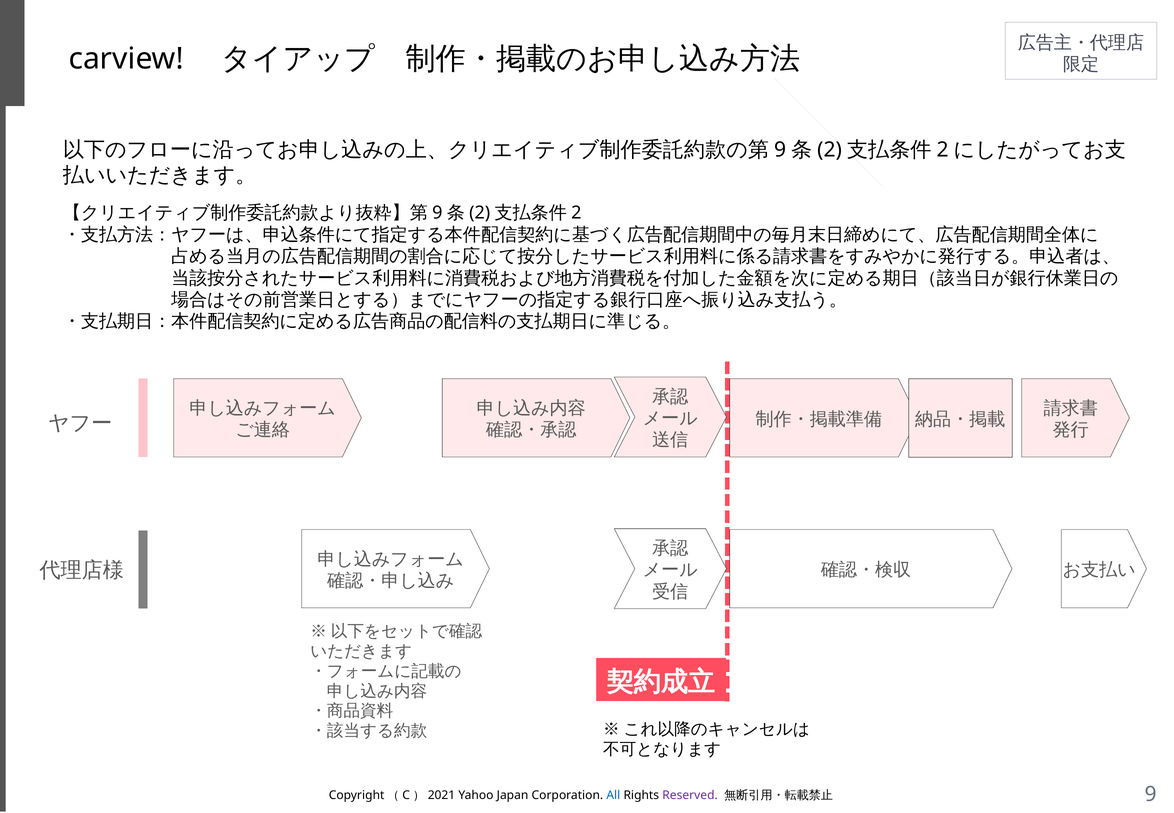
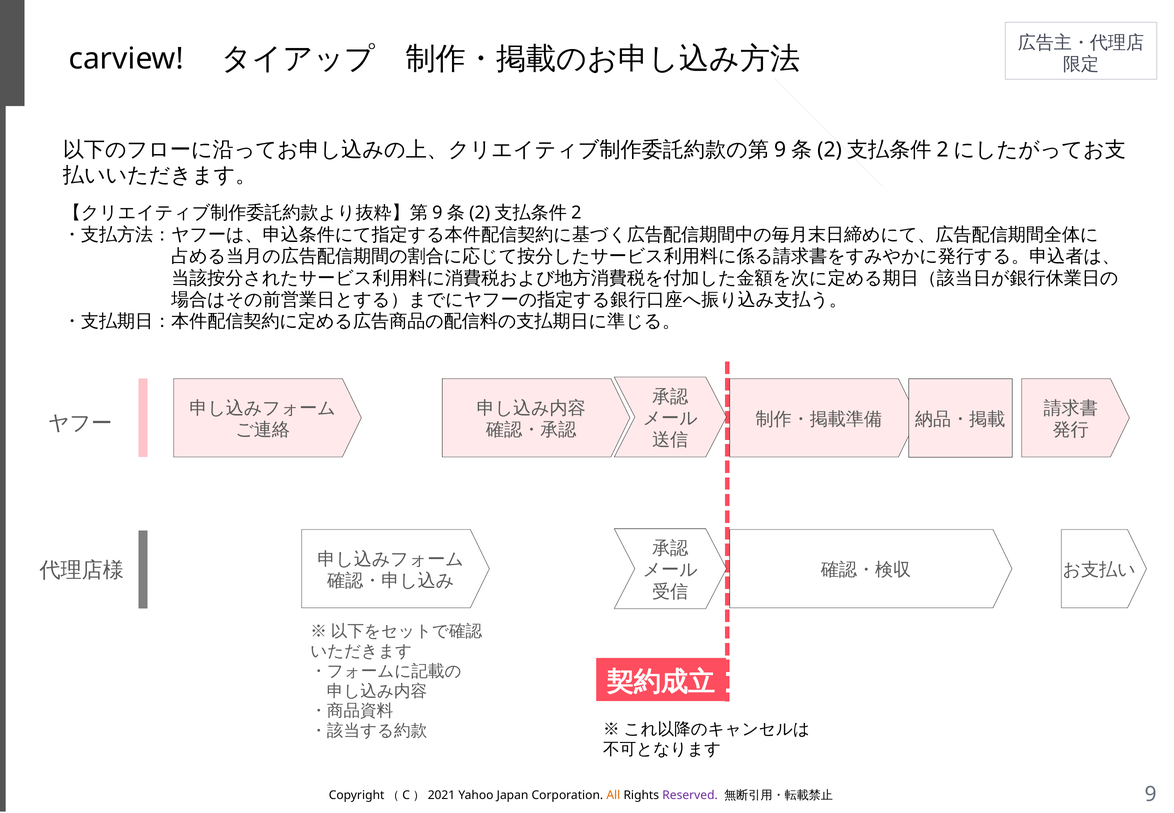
All colour: blue -> orange
